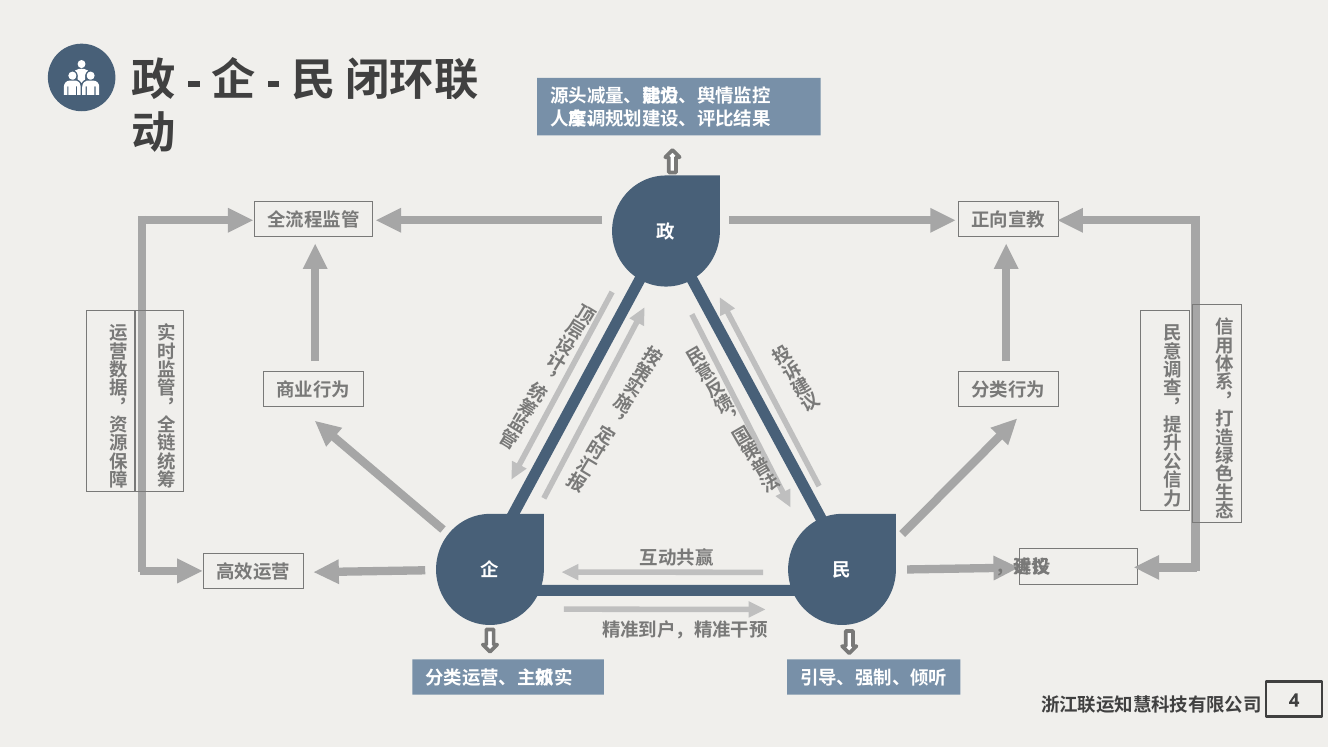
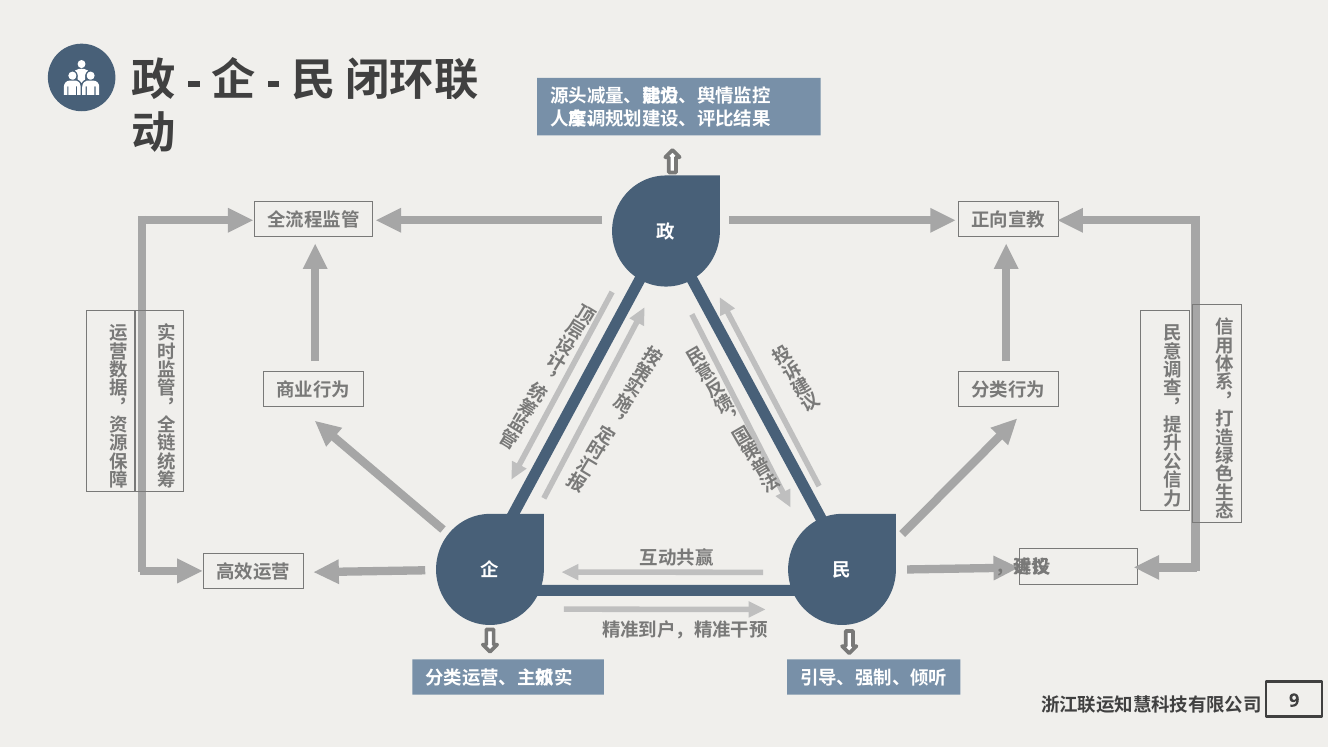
4: 4 -> 9
